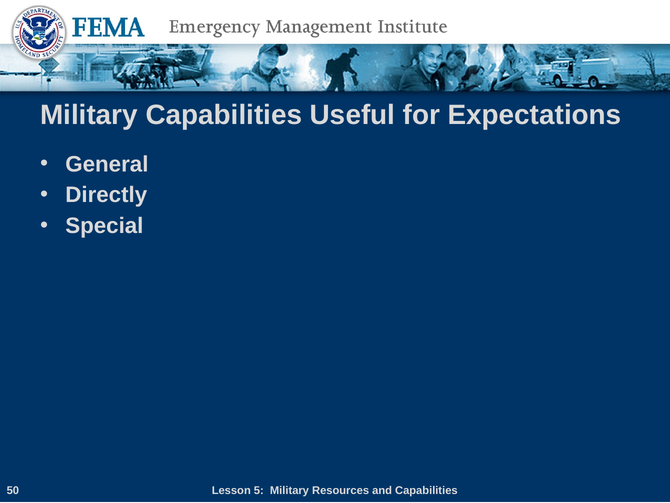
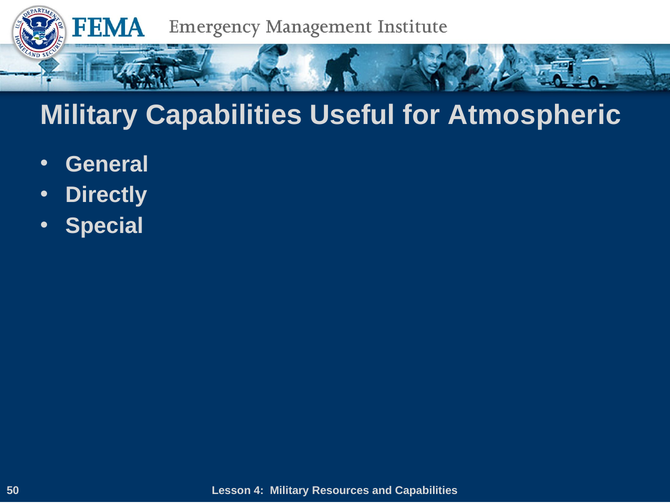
Expectations: Expectations -> Atmospheric
5: 5 -> 4
